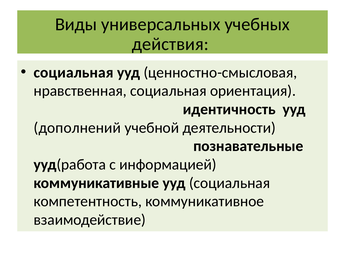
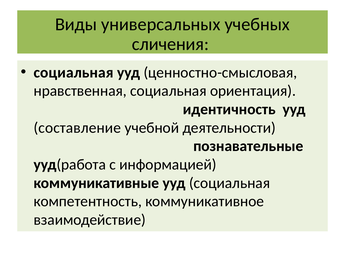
действия: действия -> сличения
дополнений: дополнений -> составление
